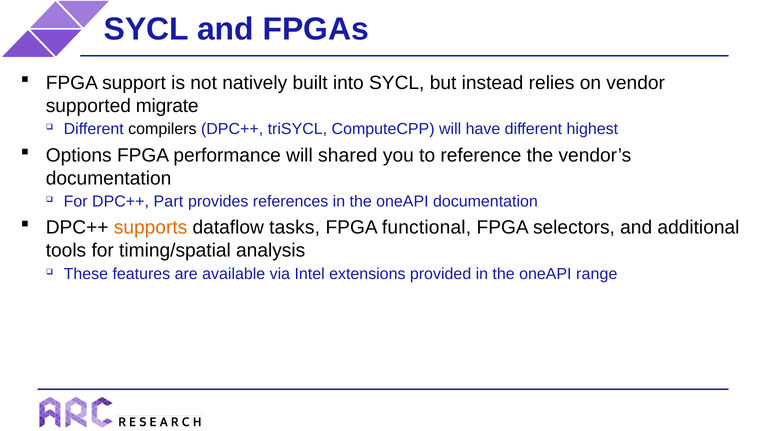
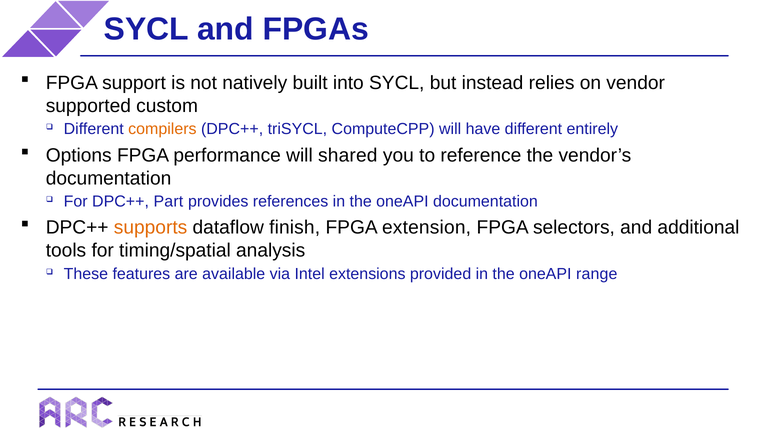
migrate: migrate -> custom
compilers colour: black -> orange
highest: highest -> entirely
tasks: tasks -> finish
functional: functional -> extension
